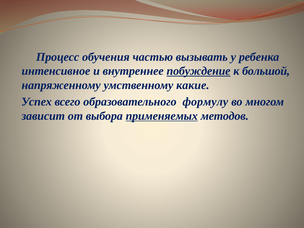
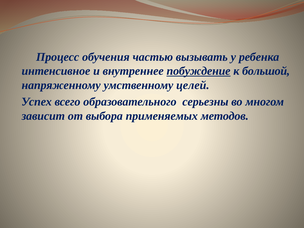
какие: какие -> целей
формулу: формулу -> серьезны
применяемых underline: present -> none
